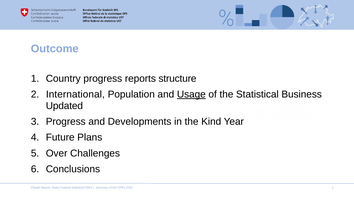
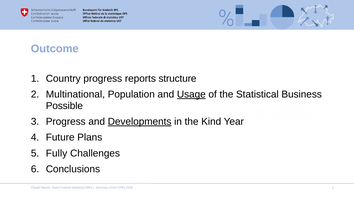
International: International -> Multinational
Updated: Updated -> Possible
Developments underline: none -> present
Over: Over -> Fully
